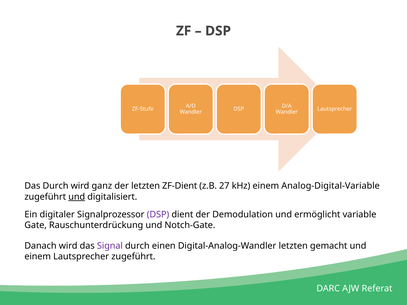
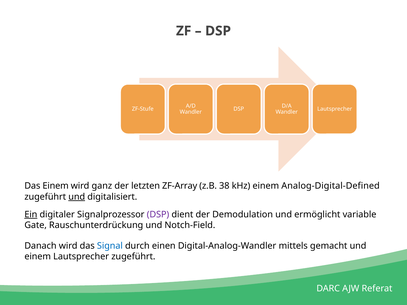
Das Durch: Durch -> Einem
ZF-Dient: ZF-Dient -> ZF-Array
27: 27 -> 38
Analog-Digital-Variable: Analog-Digital-Variable -> Analog-Digital-Defined
Ein underline: none -> present
Notch-Gate: Notch-Gate -> Notch-Field
Signal colour: purple -> blue
Digital-Analog-Wandler letzten: letzten -> mittels
